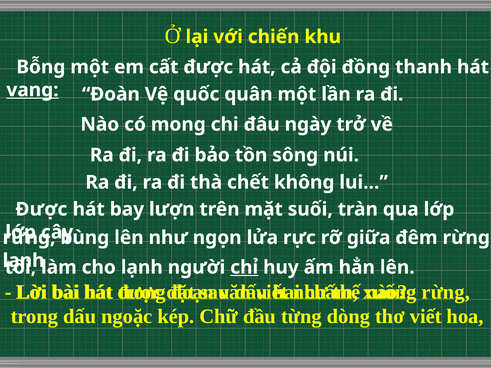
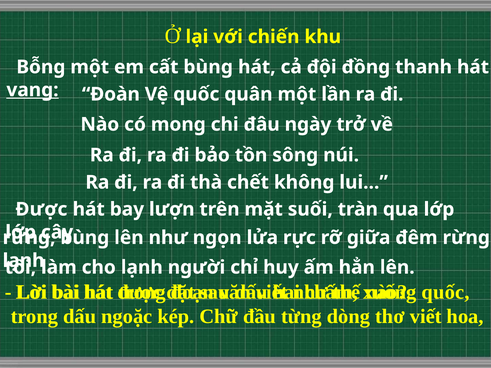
cất được: được -> bùng
chỉ underline: present -> none
rừng at (446, 292): rừng -> quốc
